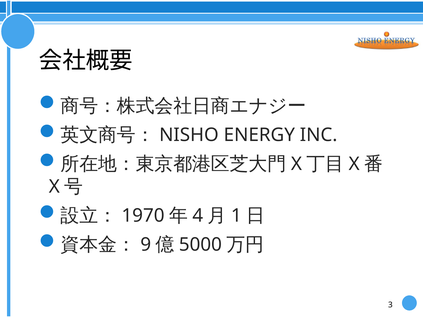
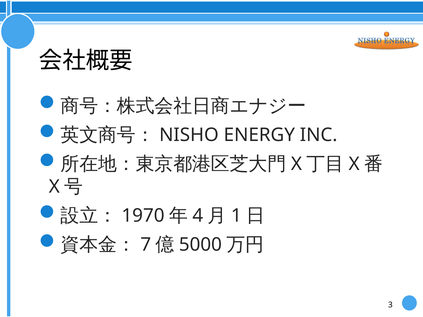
9: 9 -> 7
